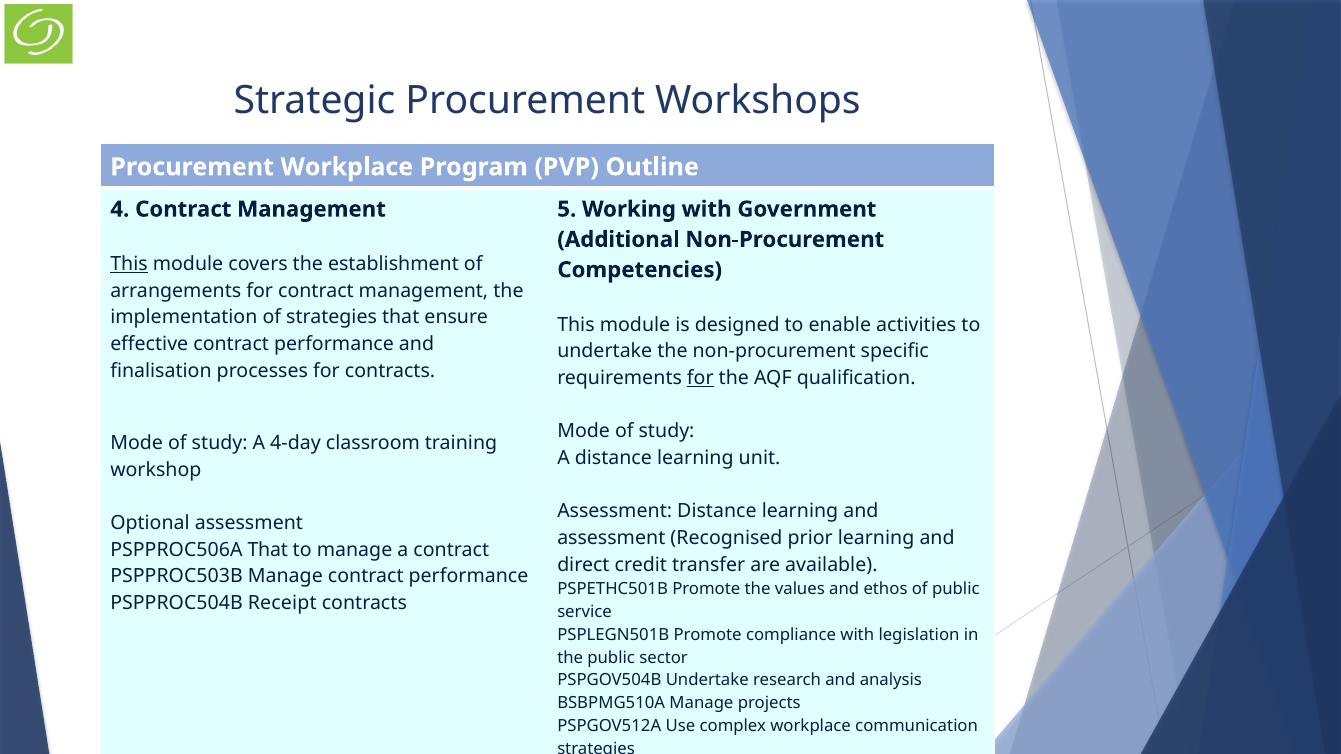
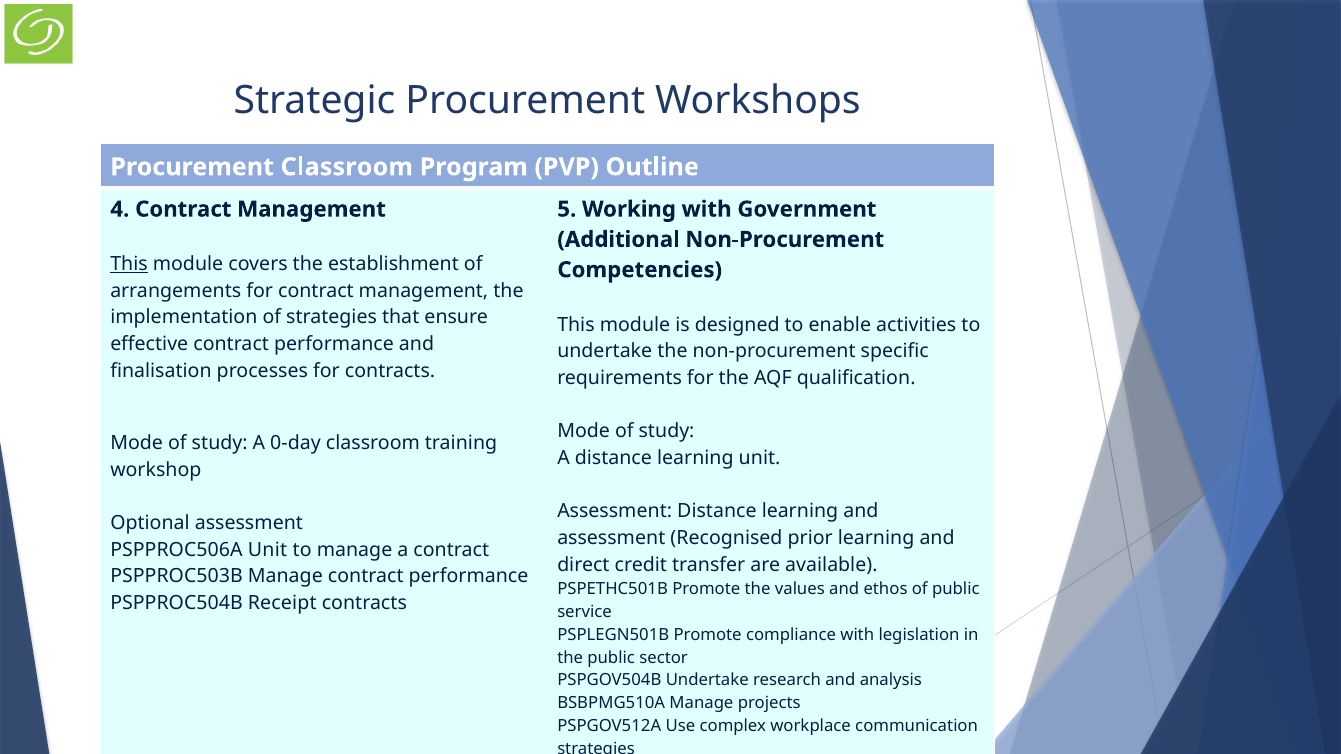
Procurement Workplace: Workplace -> Classroom
for at (700, 378) underline: present -> none
4-day: 4-day -> 0-day
PSPPROC506A That: That -> Unit
